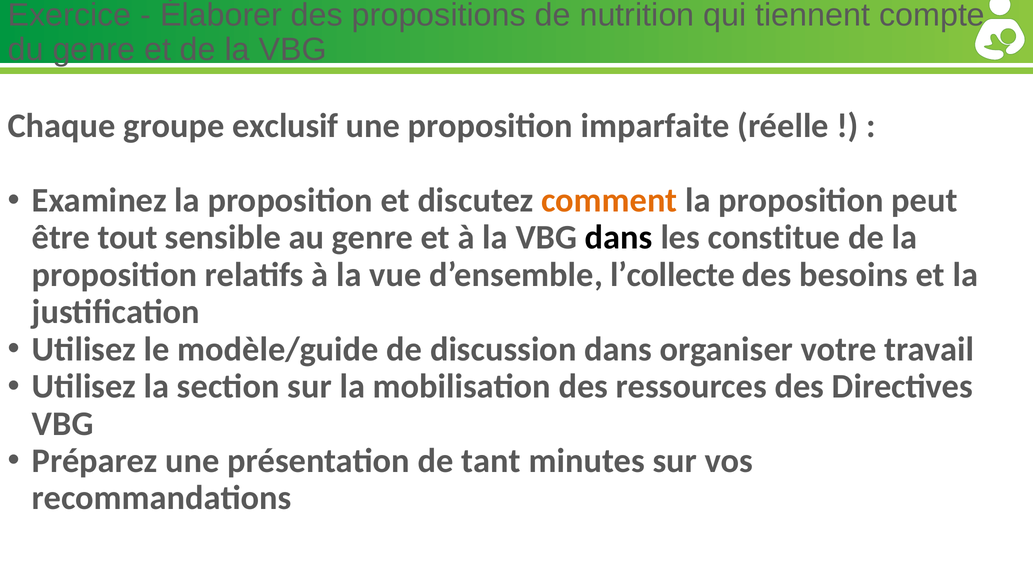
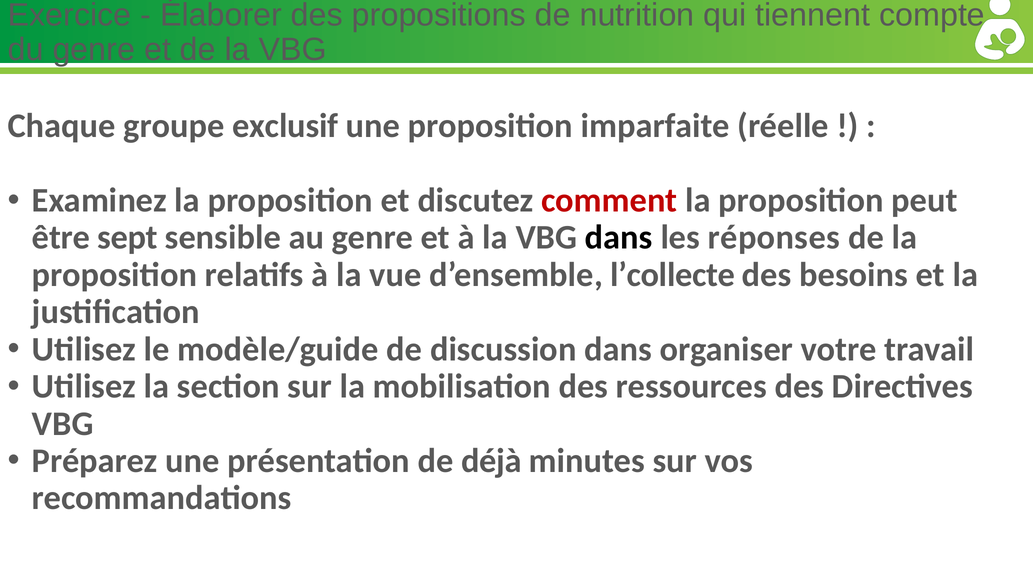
comment colour: orange -> red
tout: tout -> sept
constitue: constitue -> réponses
tant: tant -> déjà
